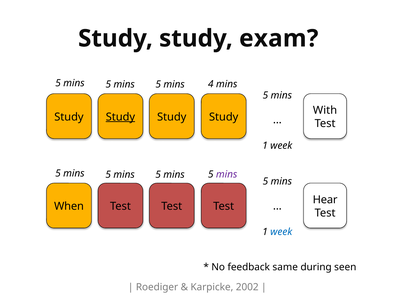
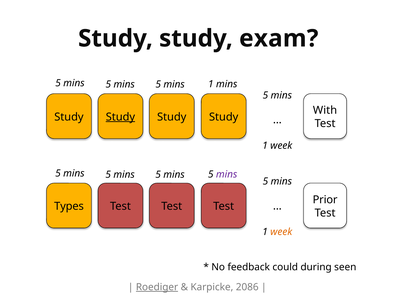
mins 4: 4 -> 1
Hear: Hear -> Prior
When: When -> Types
week at (281, 232) colour: blue -> orange
same: same -> could
Roediger underline: none -> present
2002: 2002 -> 2086
